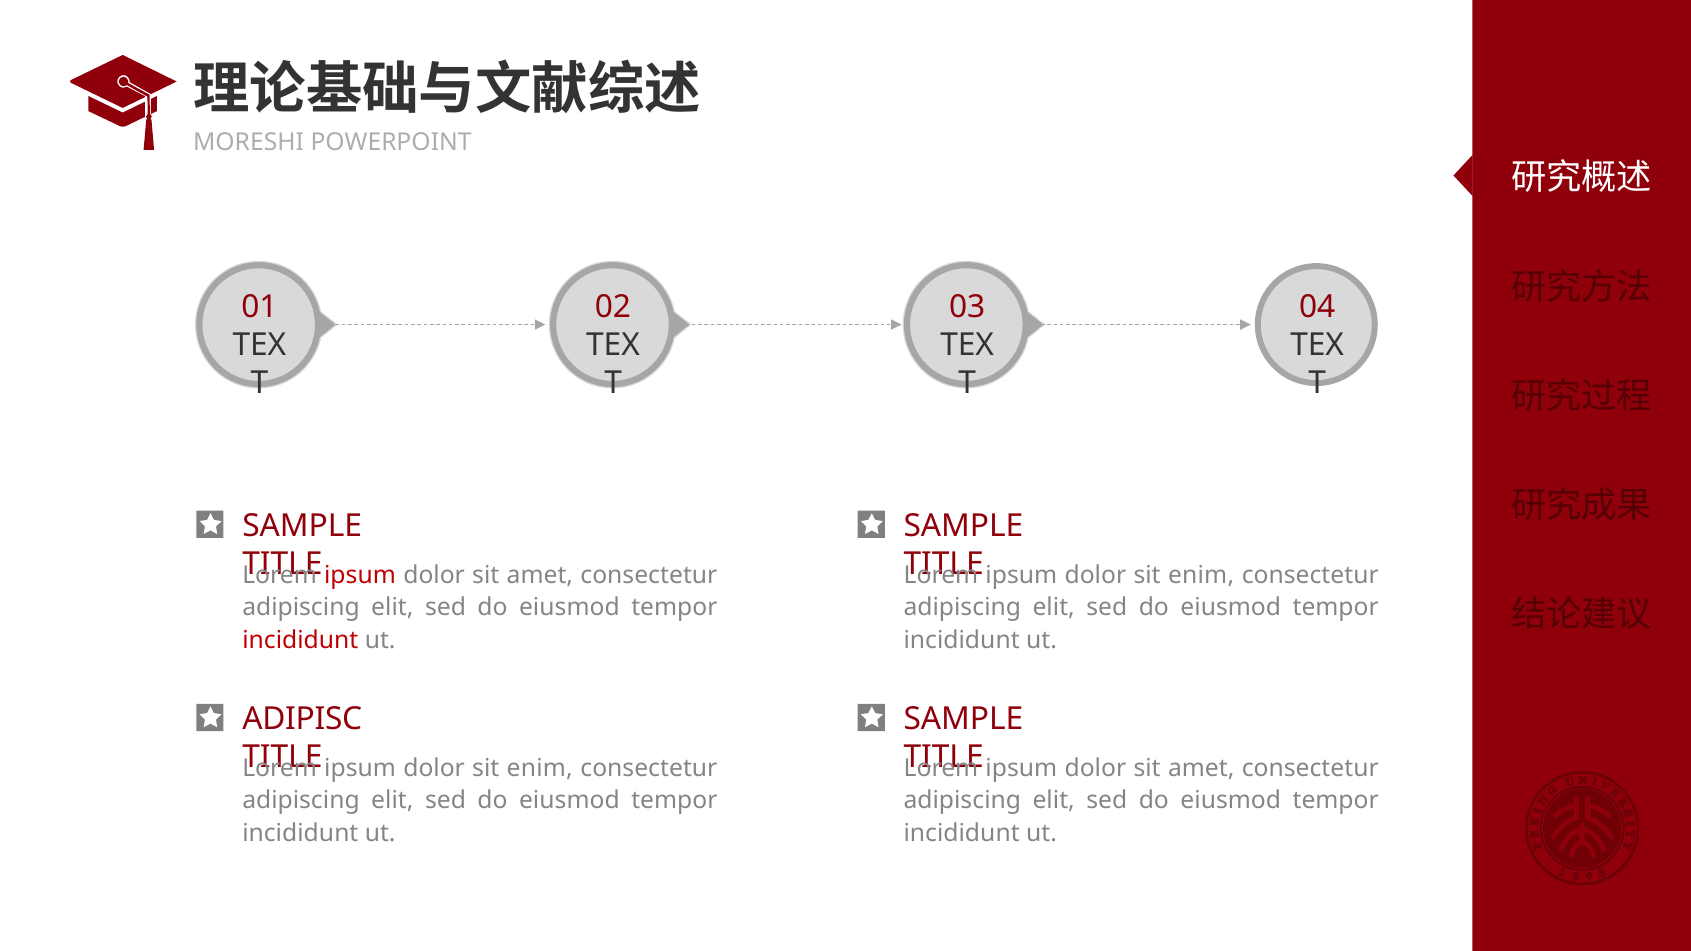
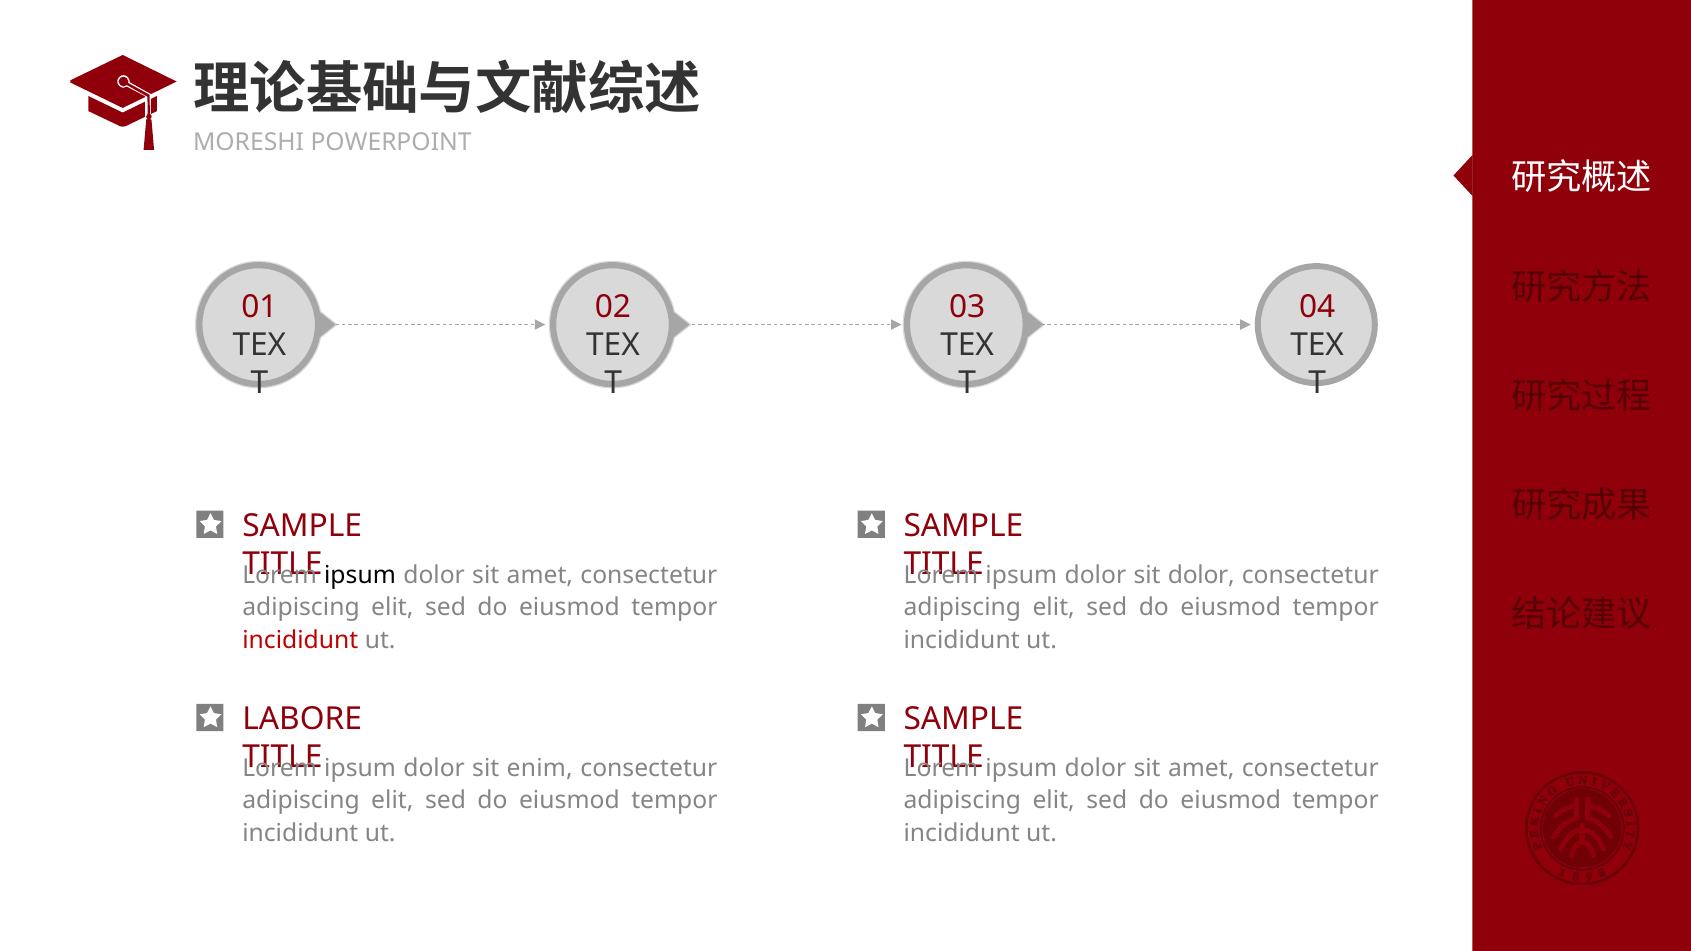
ipsum at (360, 575) colour: red -> black
enim at (1201, 575): enim -> dolor
ADIPISC: ADIPISC -> LABORE
